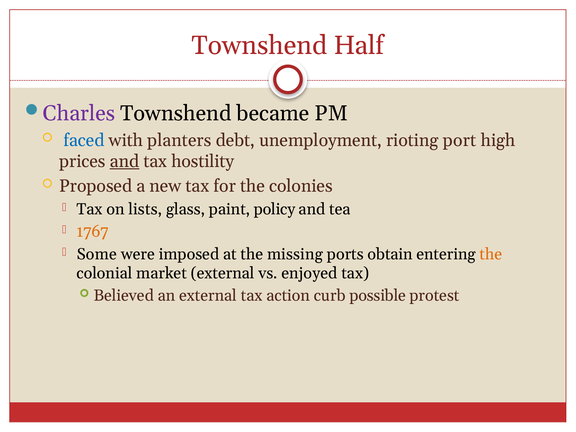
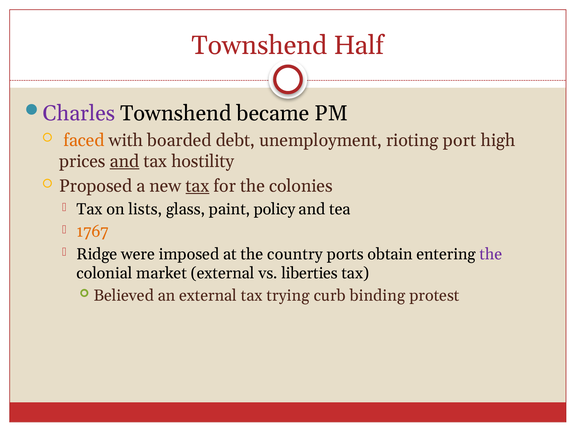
faced colour: blue -> orange
planters: planters -> boarded
tax at (197, 186) underline: none -> present
Some: Some -> Ridge
missing: missing -> country
the at (491, 254) colour: orange -> purple
enjoyed: enjoyed -> liberties
action: action -> trying
possible: possible -> binding
